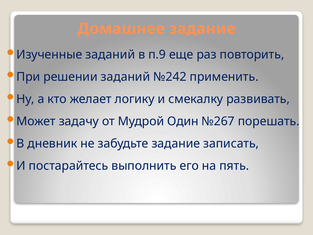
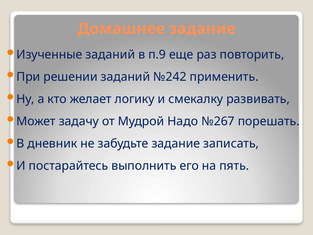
Один: Один -> Надо
